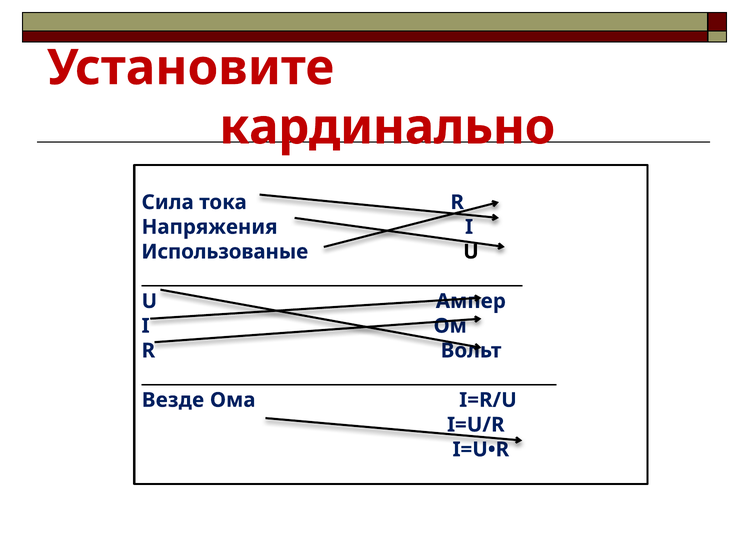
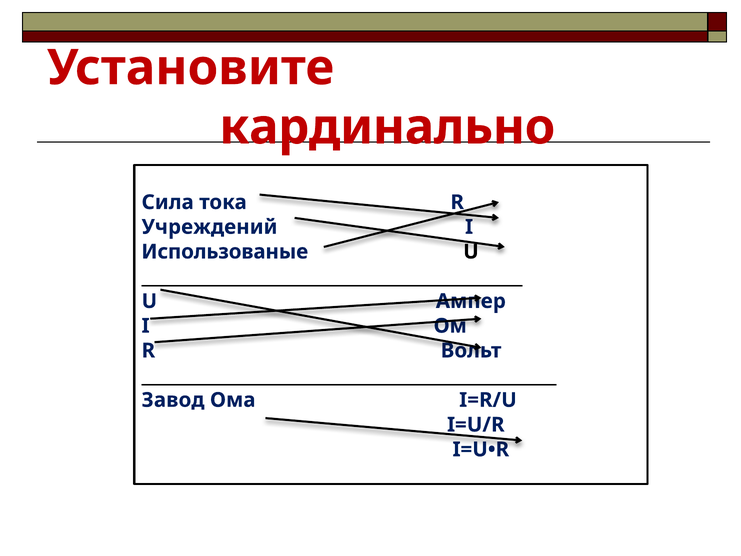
Напряжения: Напряжения -> Учреждений
Везде: Везде -> Завод
